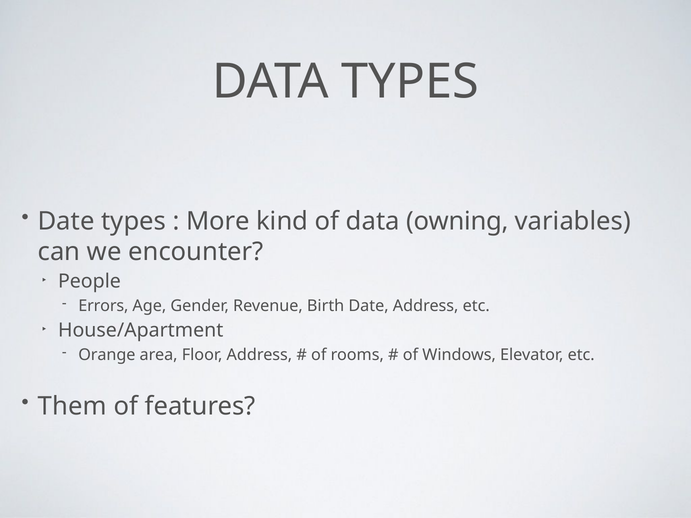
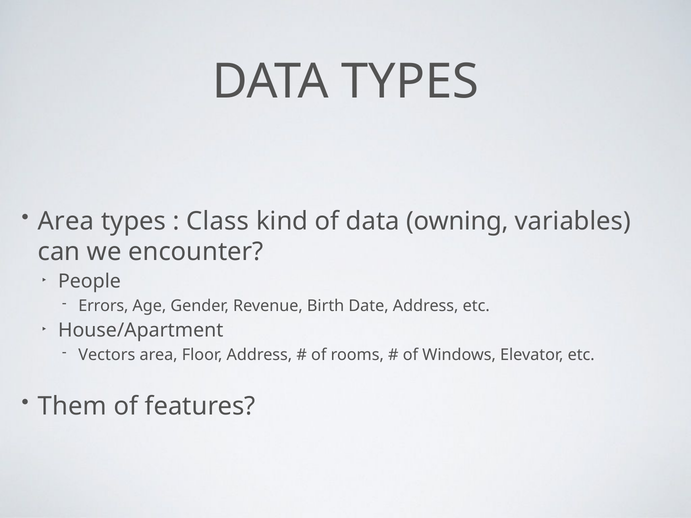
Date at (66, 221): Date -> Area
More: More -> Class
Orange: Orange -> Vectors
